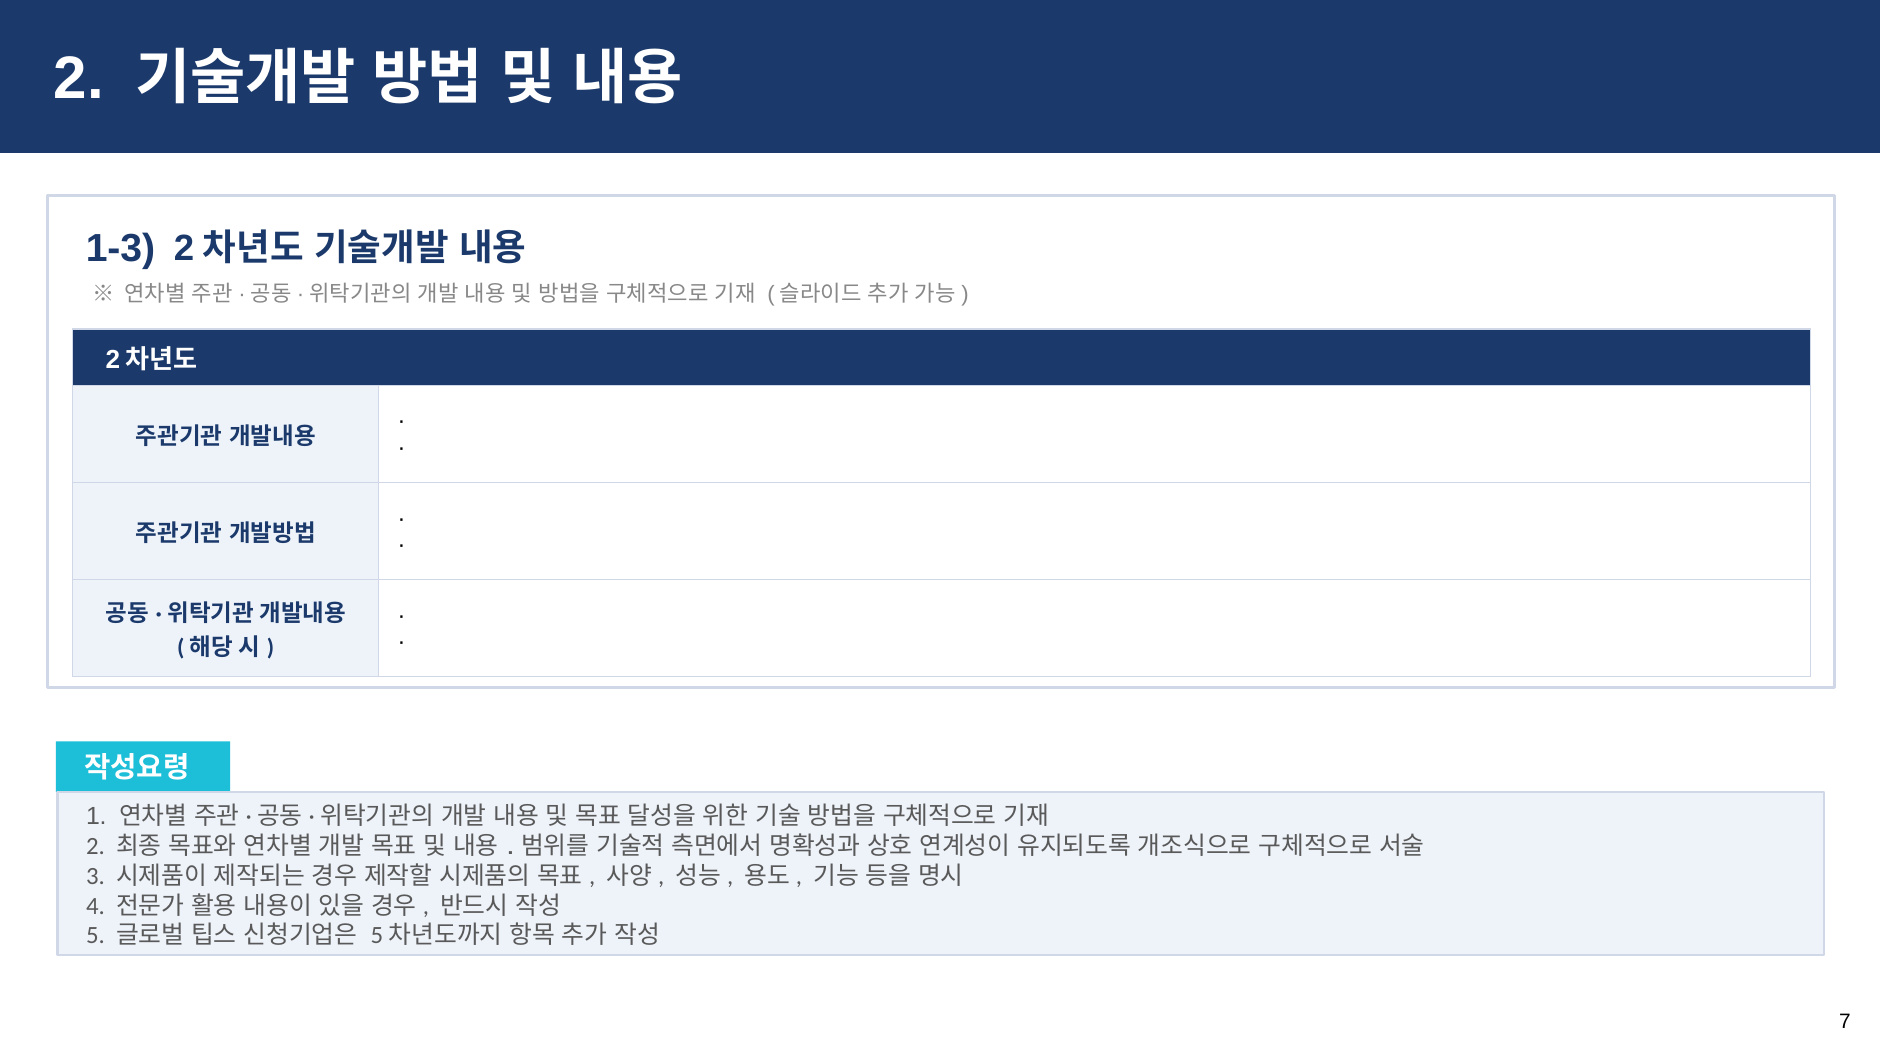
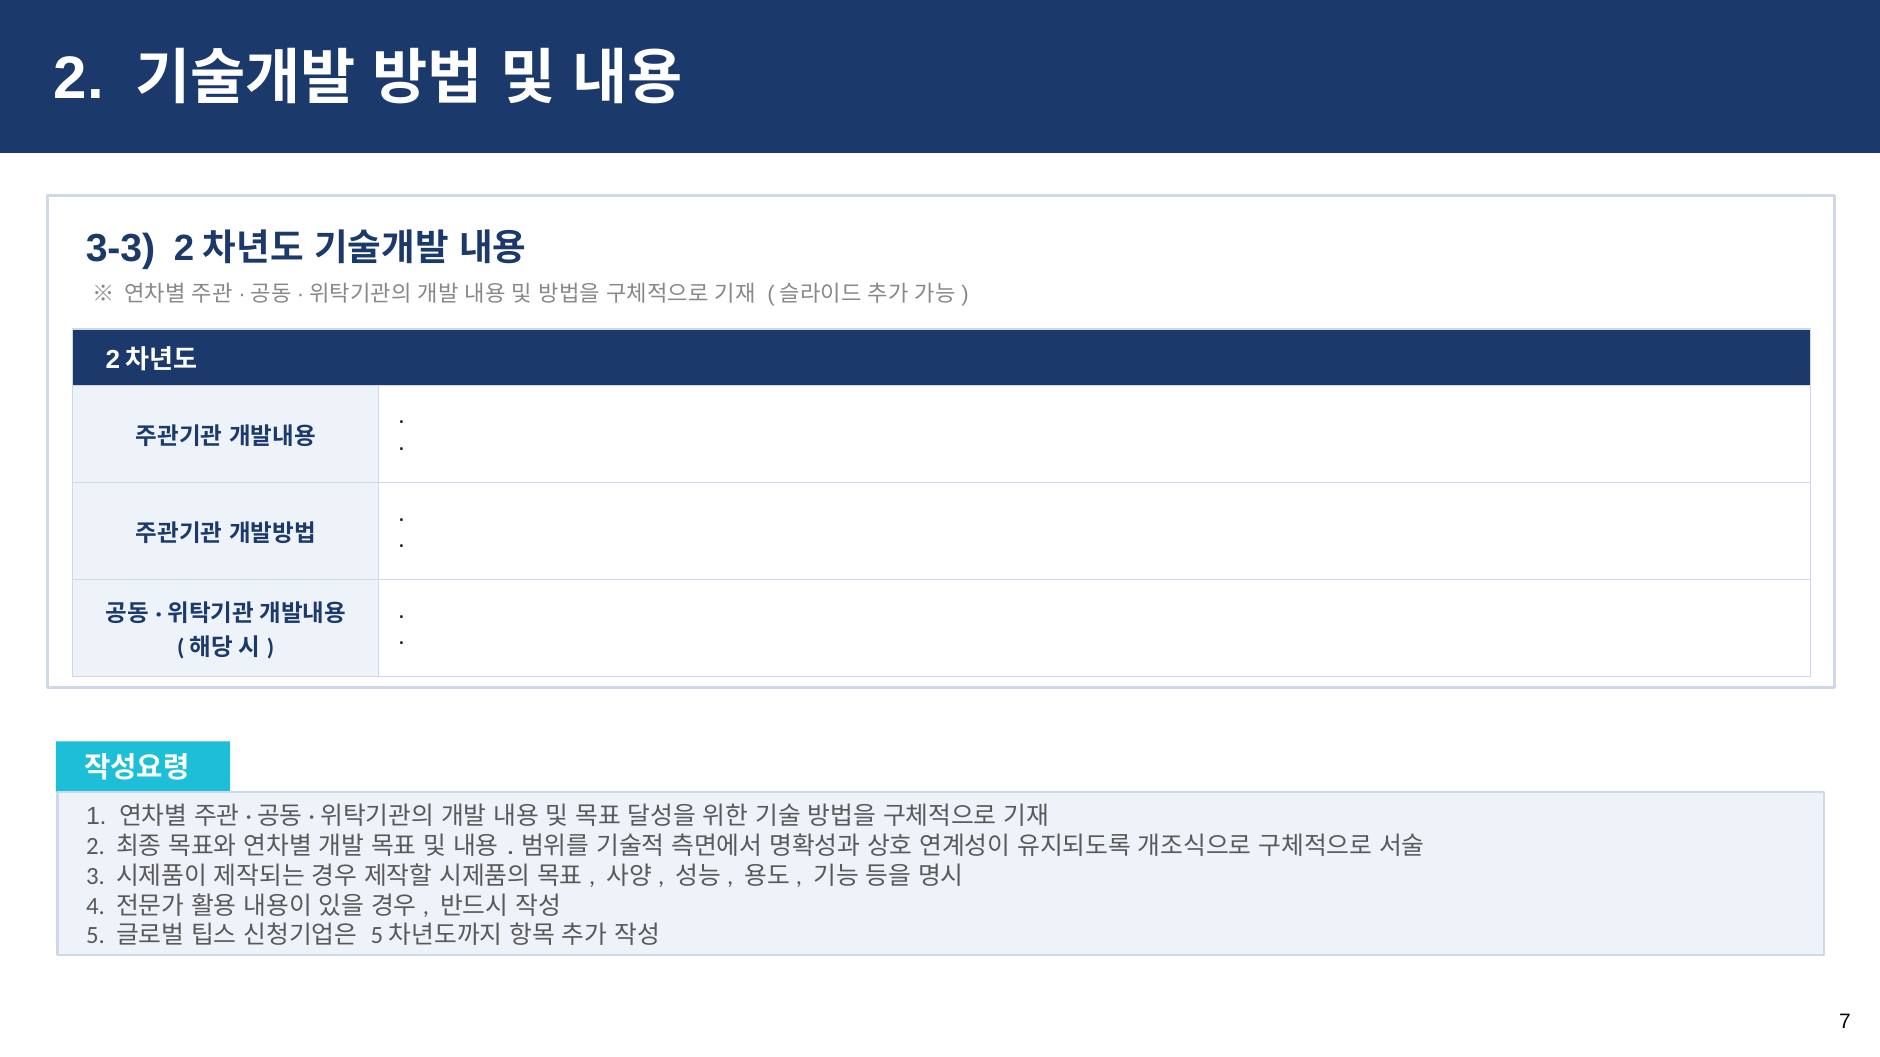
1-3: 1-3 -> 3-3
